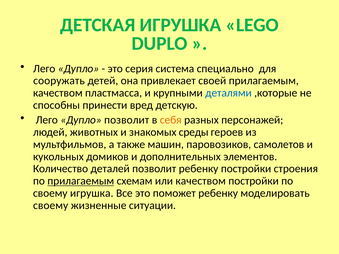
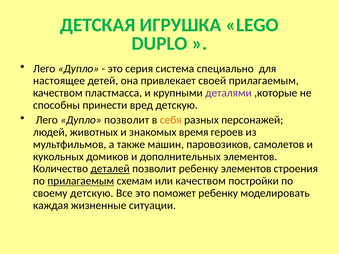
сооружать: сооружать -> настоящее
деталями colour: blue -> purple
среды: среды -> время
деталей underline: none -> present
ребенку постройки: постройки -> элементов
своему игрушка: игрушка -> детскую
своему at (51, 205): своему -> каждая
